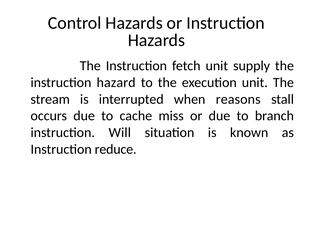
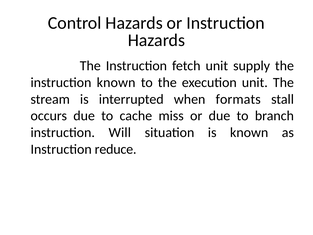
instruction hazard: hazard -> known
reasons: reasons -> formats
